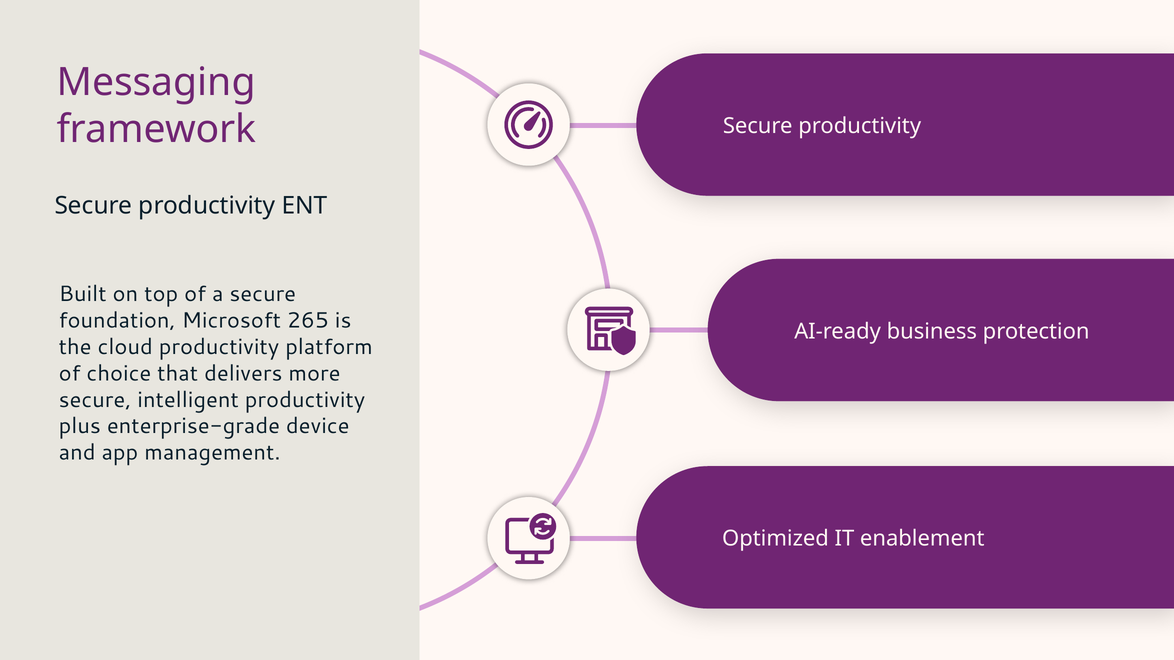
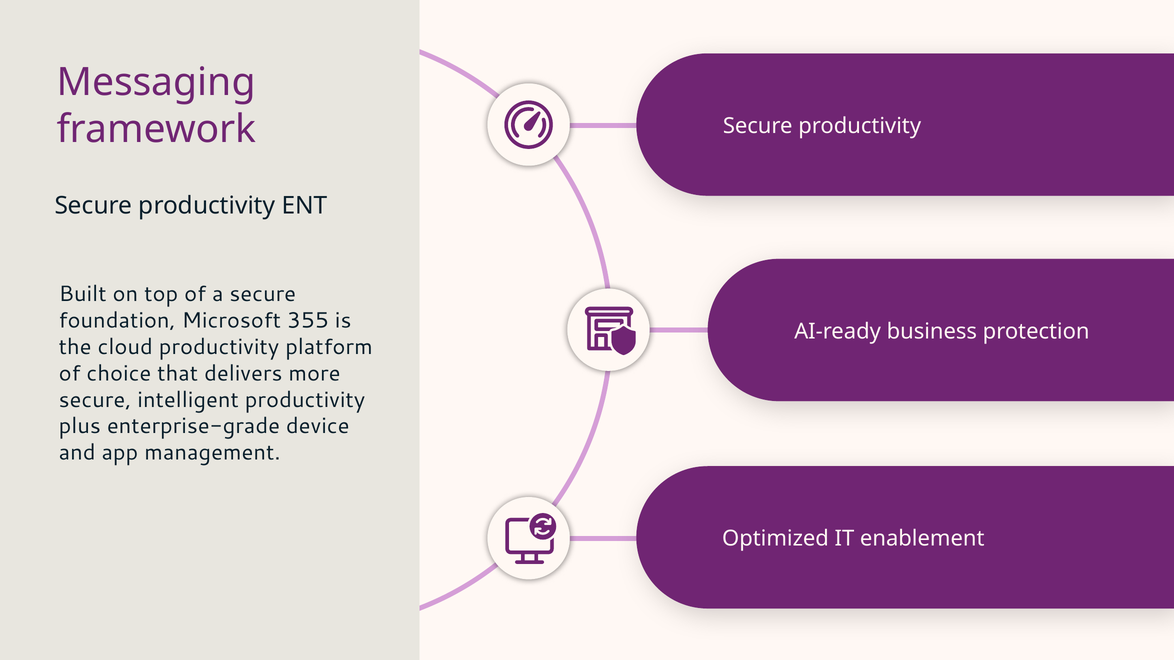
265: 265 -> 355
